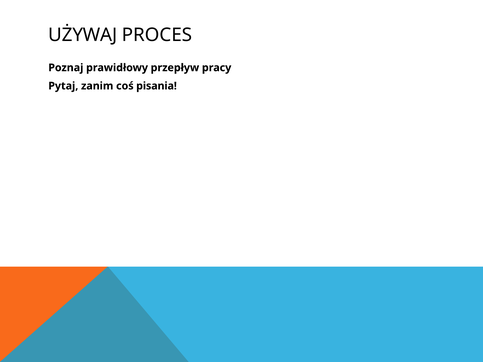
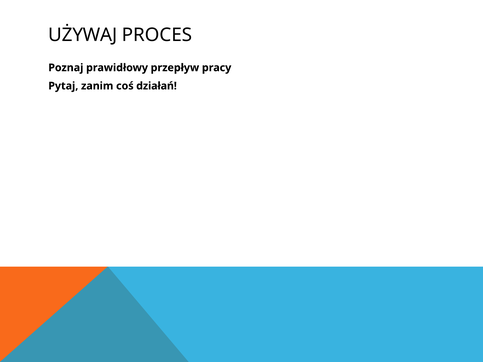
pisania: pisania -> działań
